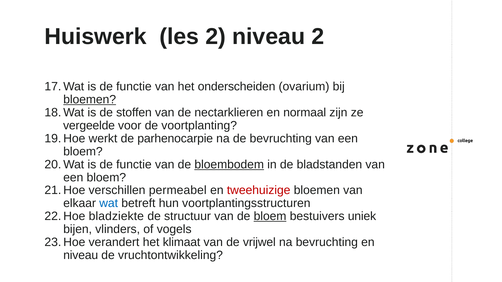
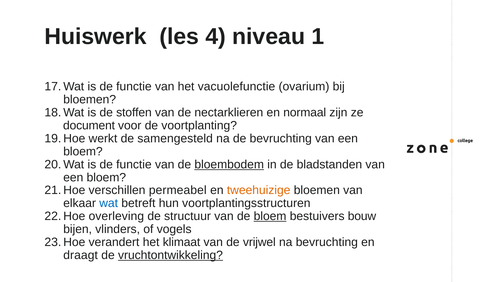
les 2: 2 -> 4
niveau 2: 2 -> 1
onderscheiden: onderscheiden -> vacuolefunctie
bloemen at (90, 100) underline: present -> none
vergeelde: vergeelde -> document
parhenocarpie: parhenocarpie -> samengesteld
tweehuizige colour: red -> orange
bladziekte: bladziekte -> overleving
uniek: uniek -> bouw
niveau at (81, 256): niveau -> draagt
vruchtontwikkeling underline: none -> present
